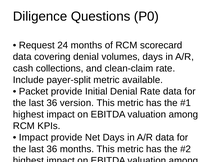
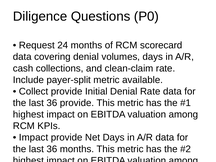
Packet at (34, 91): Packet -> Collect
36 version: version -> provide
